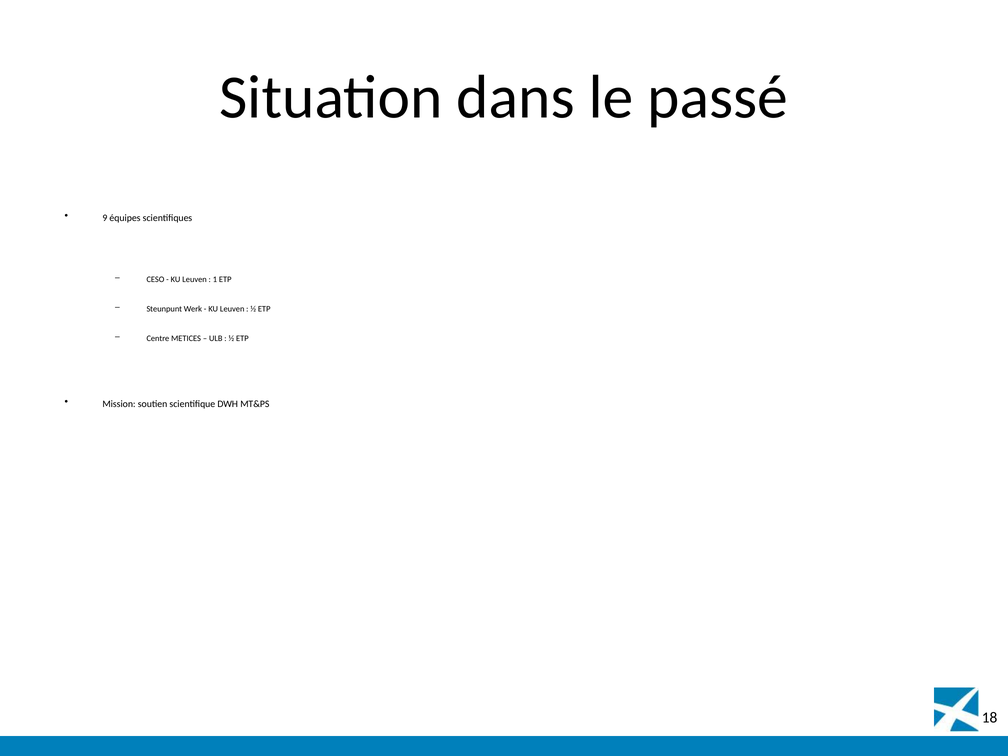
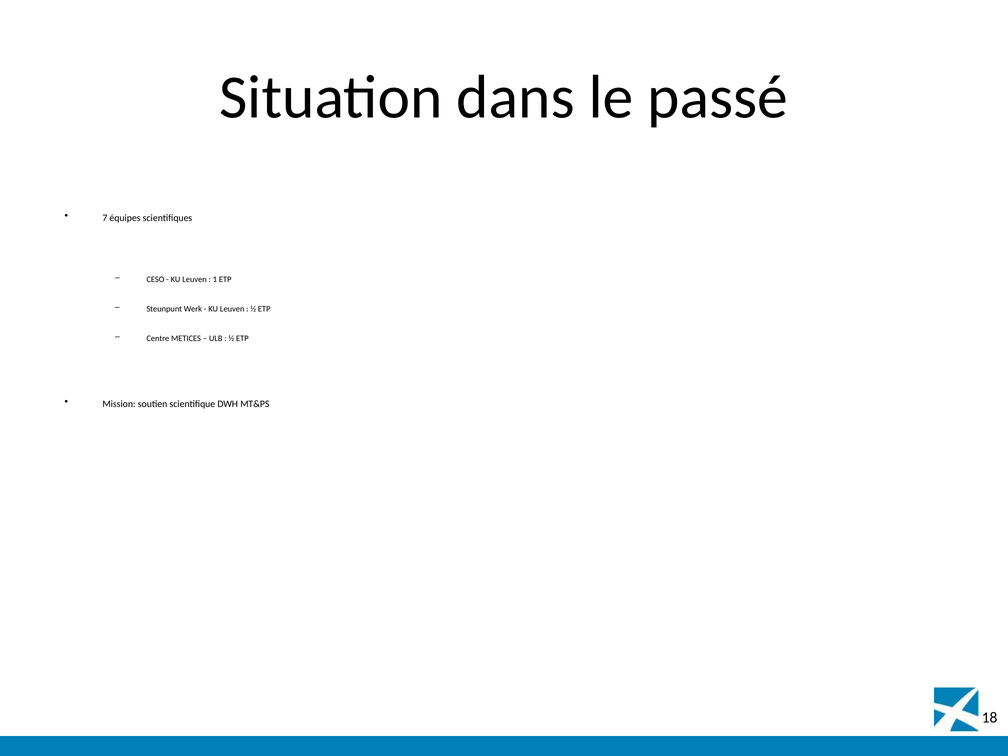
9: 9 -> 7
